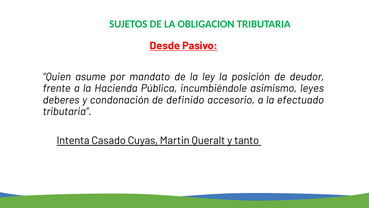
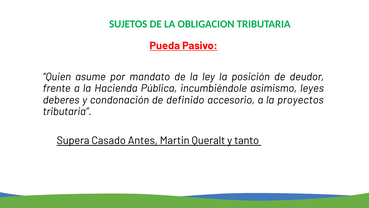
Desde: Desde -> Pueda
efectuado: efectuado -> proyectos
Intenta: Intenta -> Supera
Cuyas: Cuyas -> Antes
